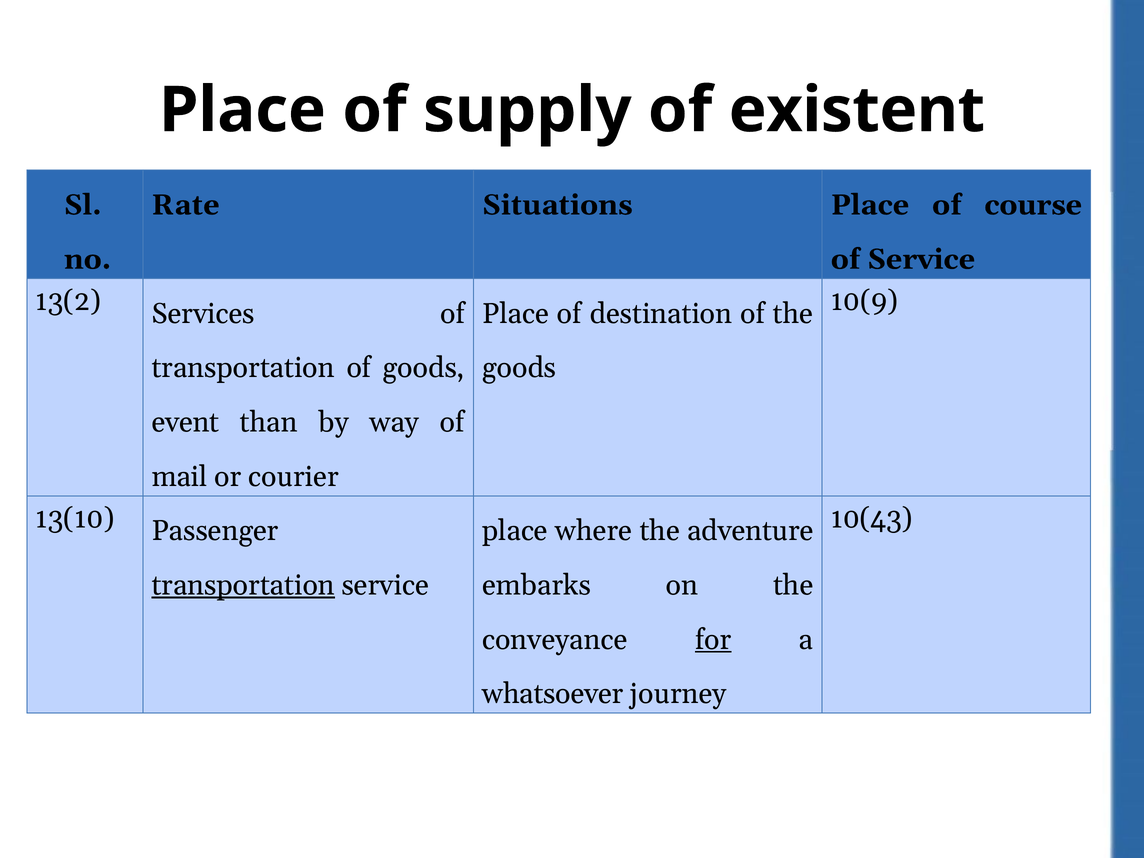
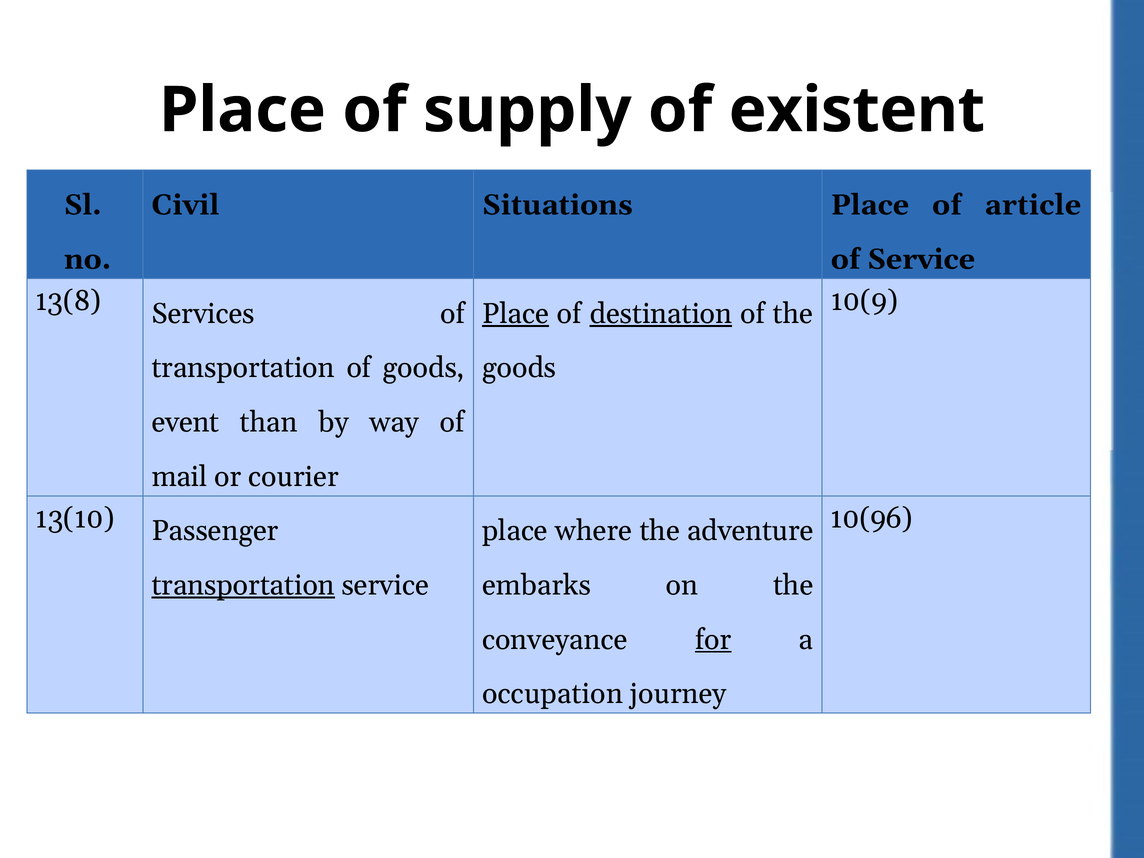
Rate: Rate -> Civil
course: course -> article
13(2: 13(2 -> 13(8
Place at (516, 314) underline: none -> present
destination underline: none -> present
10(43: 10(43 -> 10(96
whatsoever: whatsoever -> occupation
